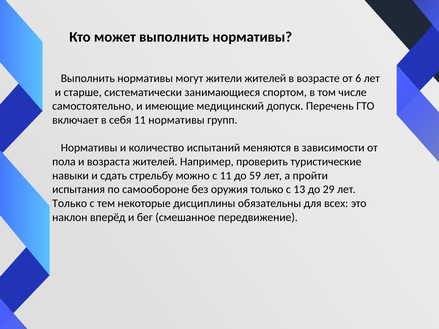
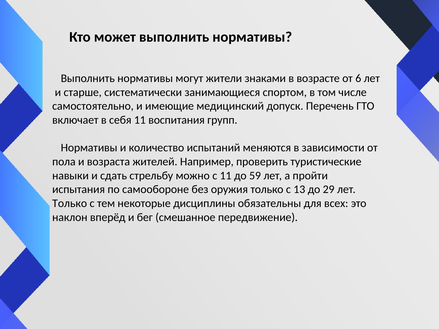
жители жителей: жителей -> знаками
11 нормативы: нормативы -> воспитания
